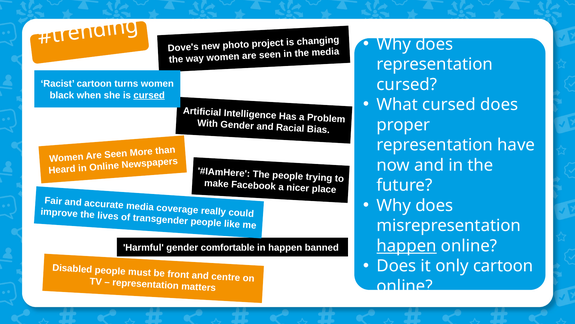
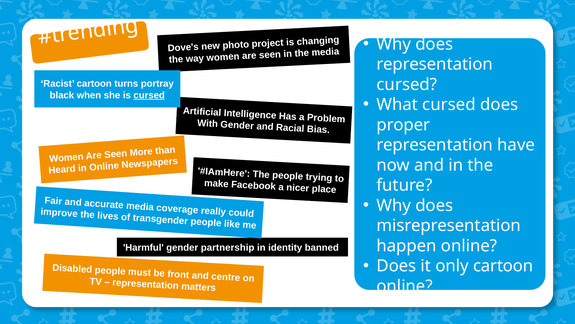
turns women: women -> portray
happen at (407, 245) underline: present -> none
comfortable: comfortable -> partnership
in happen: happen -> identity
